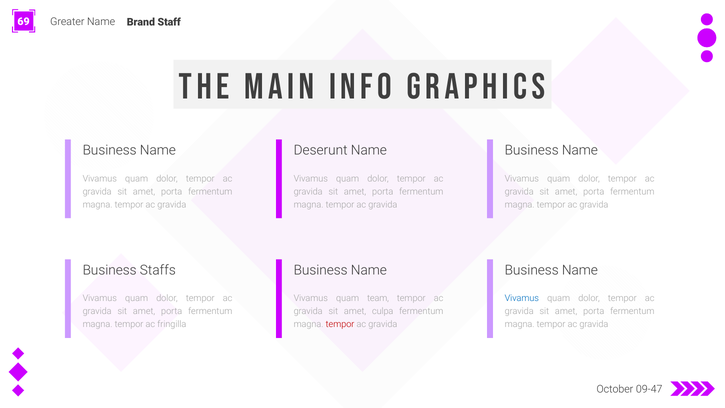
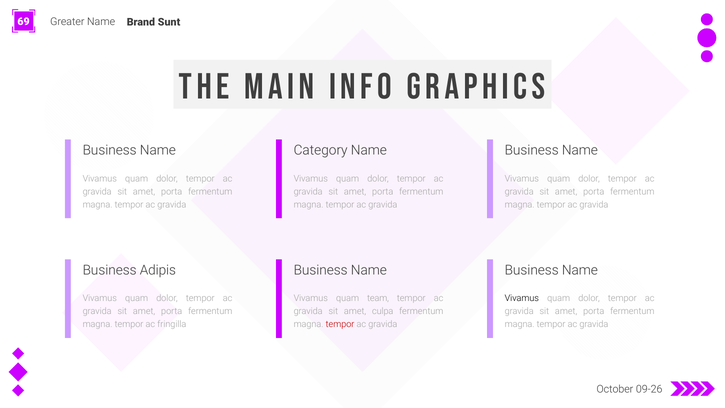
Staff: Staff -> Sunt
Deserunt: Deserunt -> Category
Staffs: Staffs -> Adipis
Vivamus at (522, 298) colour: blue -> black
09-47: 09-47 -> 09-26
